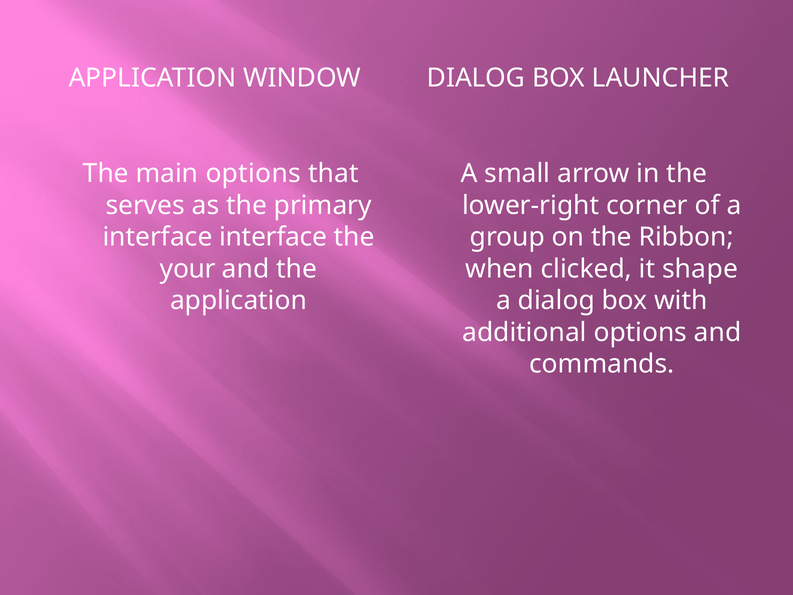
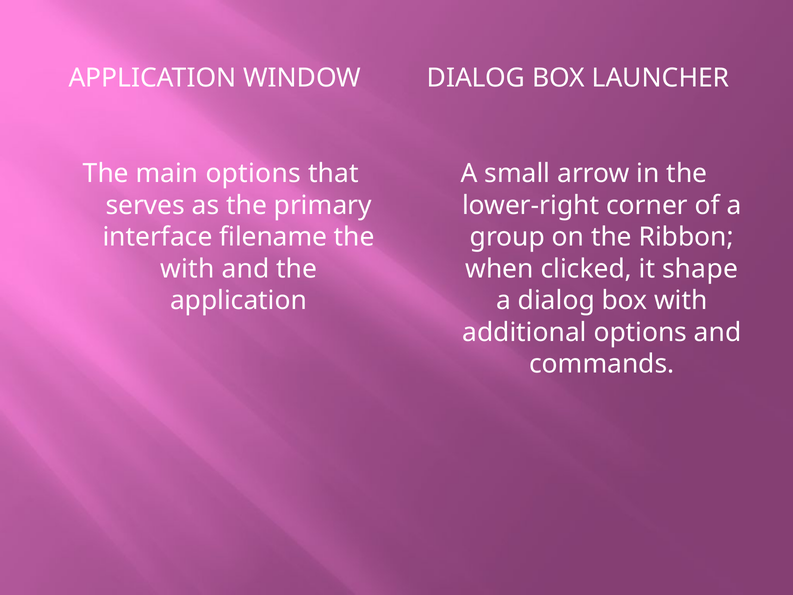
interface interface: interface -> filename
your at (188, 269): your -> with
